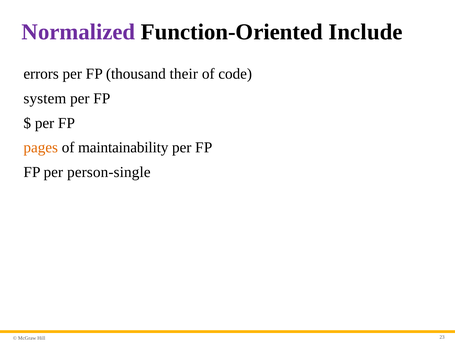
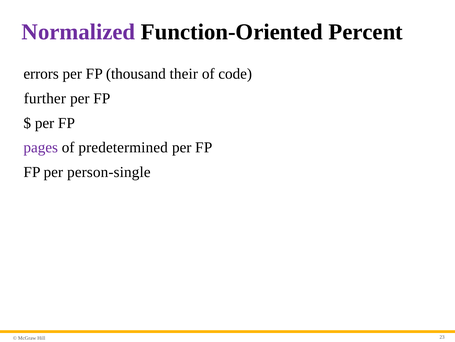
Include: Include -> Percent
system: system -> further
pages colour: orange -> purple
maintainability: maintainability -> predetermined
